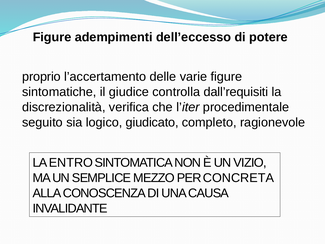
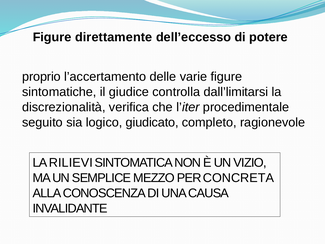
adempimenti: adempimenti -> direttamente
dall’requisiti: dall’requisiti -> dall’limitarsi
ENTRO: ENTRO -> RILIEVI
